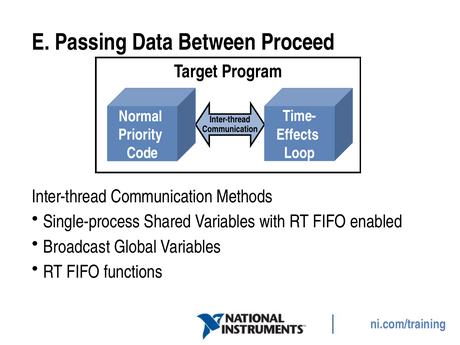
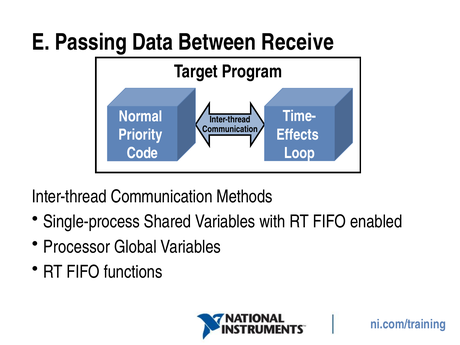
Proceed: Proceed -> Receive
Broadcast: Broadcast -> Processor
